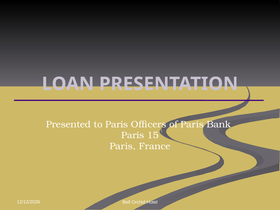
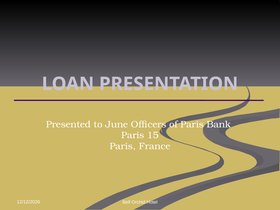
to Paris: Paris -> June
